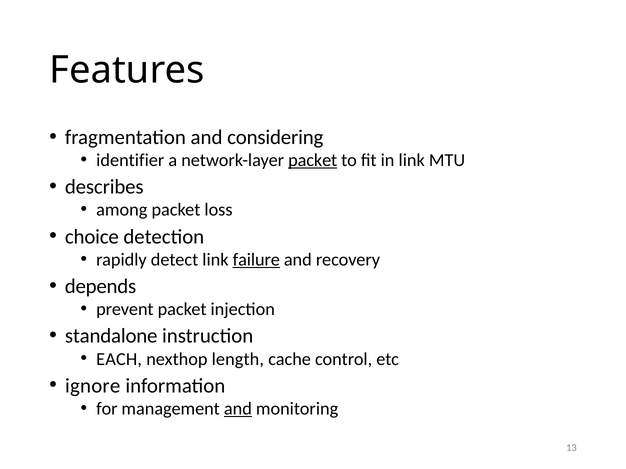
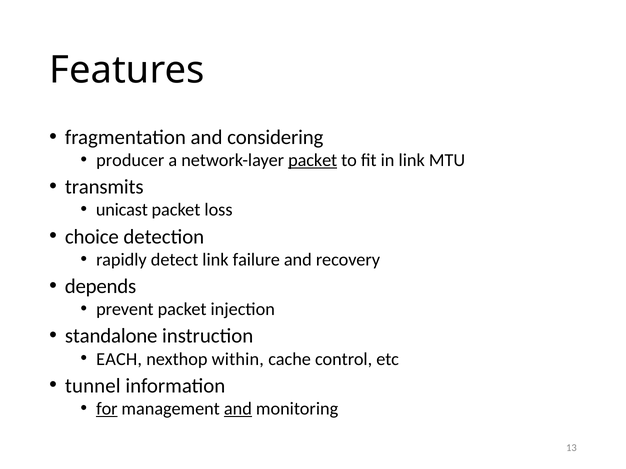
identifier: identifier -> producer
describes: describes -> transmits
among: among -> unicast
failure underline: present -> none
length: length -> within
ignore: ignore -> tunnel
for underline: none -> present
